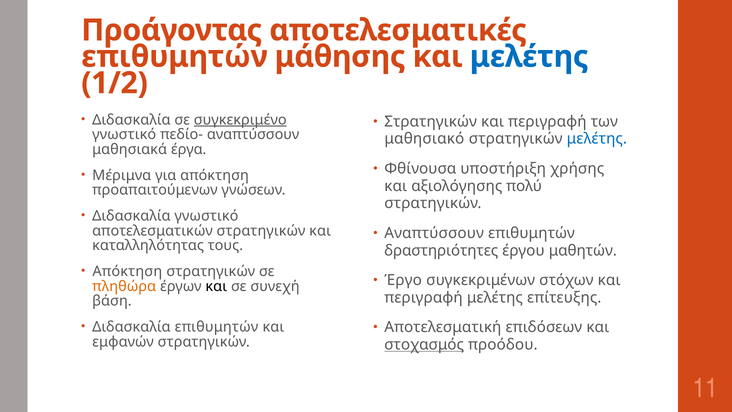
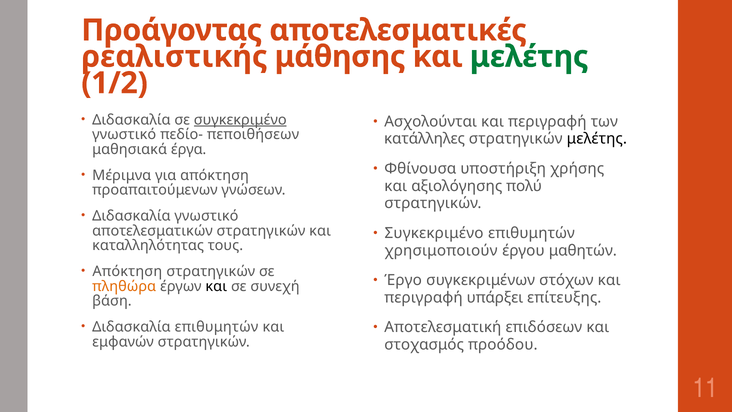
επιθυμητών at (174, 57): επιθυμητών -> ρεαλιστικής
μελέτης at (529, 57) colour: blue -> green
Στρατηγικών at (431, 121): Στρατηγικών -> Ασχολούνται
πεδίο- αναπτύσσουν: αναπτύσσουν -> πεποιθήσεων
μαθησιακό: μαθησιακό -> κατάλληλες
μελέτης at (597, 139) colour: blue -> black
Αναπτύσσουν at (434, 233): Αναπτύσσουν -> Συγκεκριμένο
δραστηριότητες: δραστηριότητες -> χρησιμοποιούν
περιγραφή μελέτης: μελέτης -> υπάρξει
στοχασμός underline: present -> none
